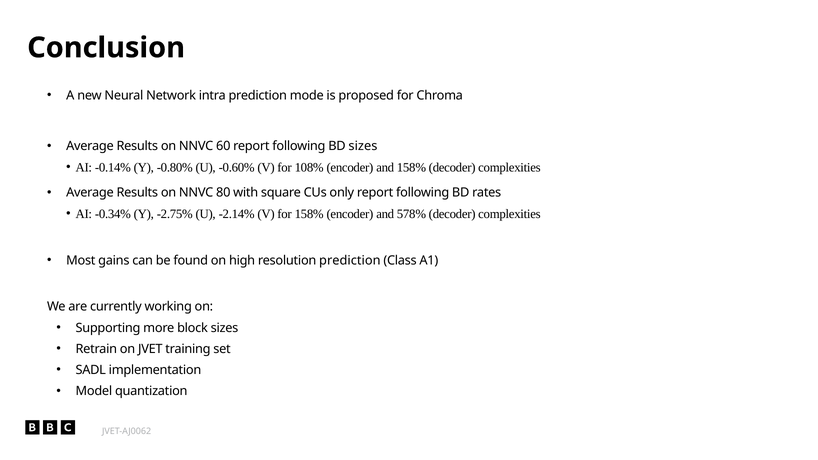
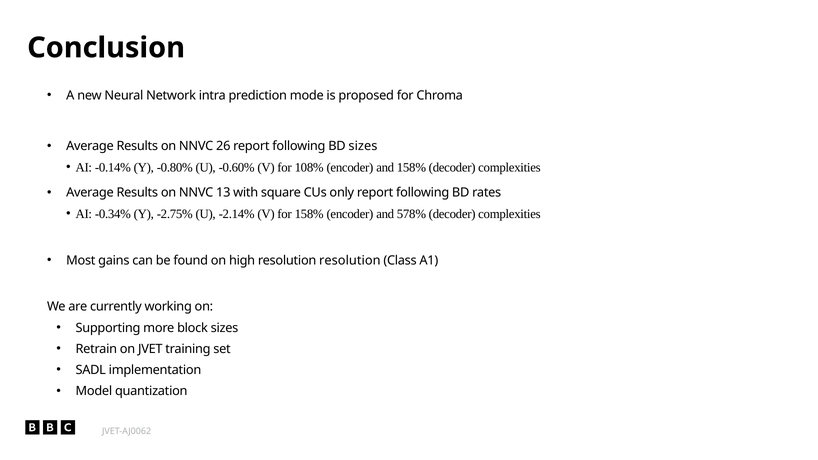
60: 60 -> 26
80: 80 -> 13
resolution prediction: prediction -> resolution
